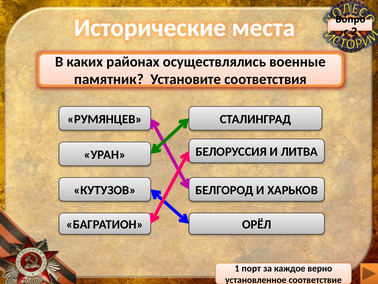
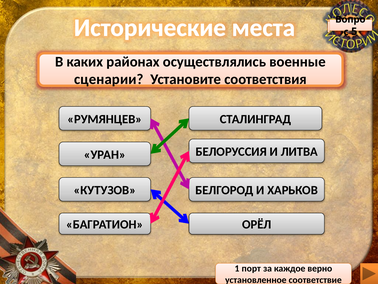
2: 2 -> 5
памятник: памятник -> сценарии
